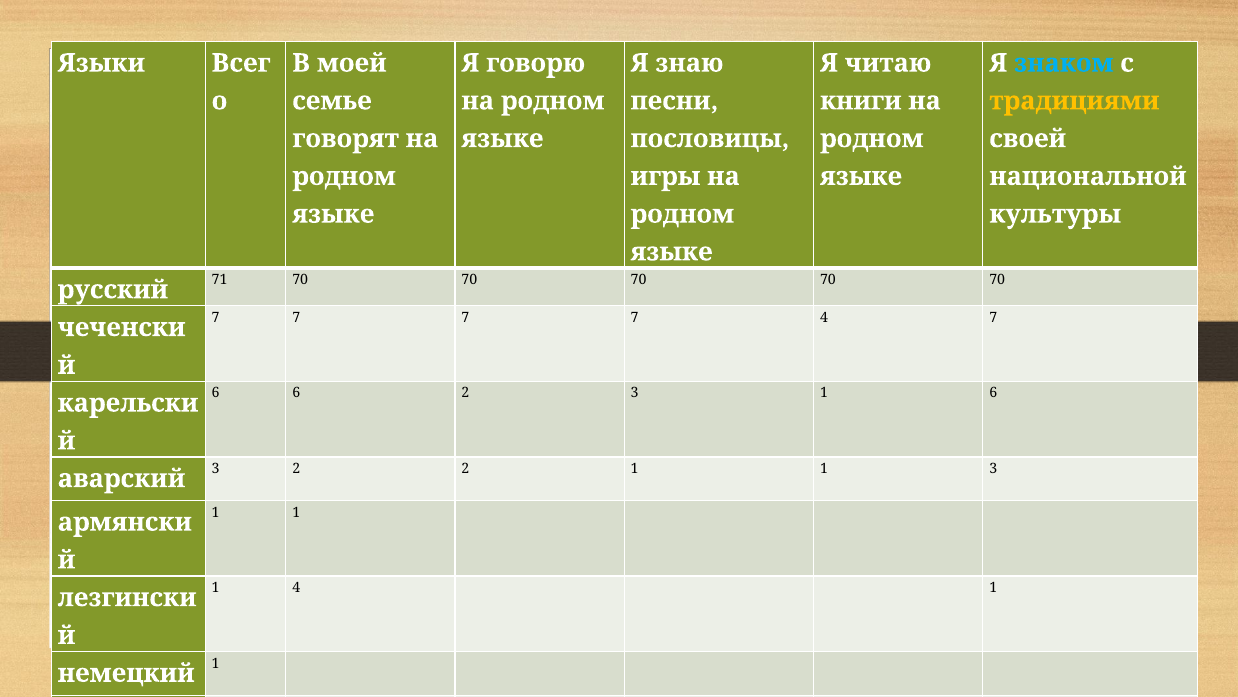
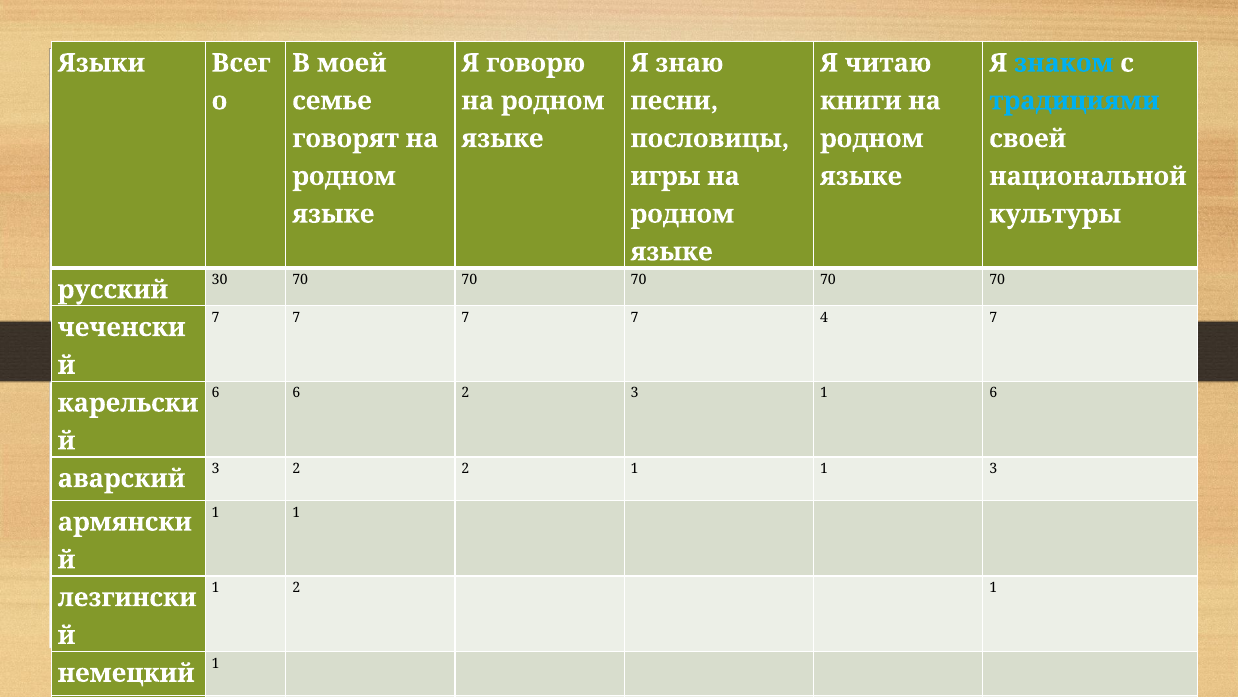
традициями colour: yellow -> light blue
71: 71 -> 30
1 4: 4 -> 2
